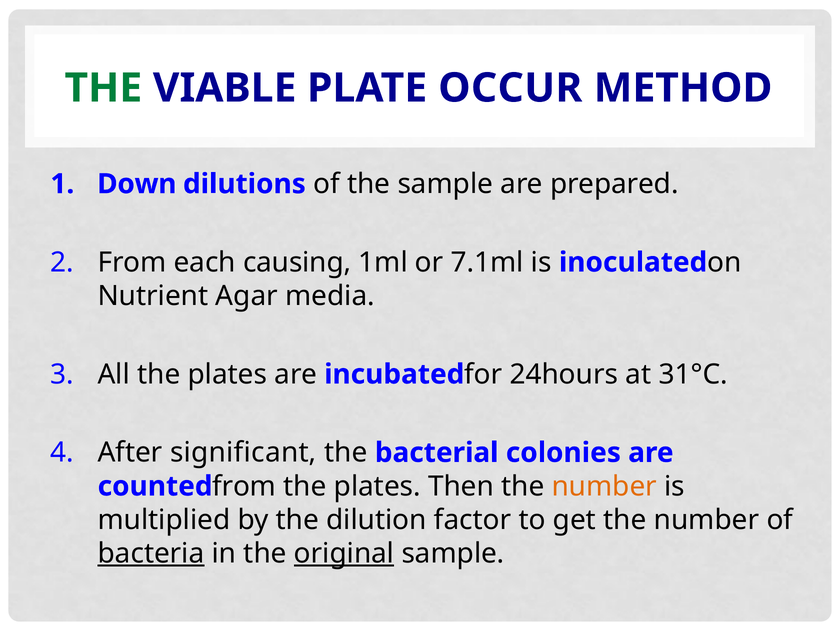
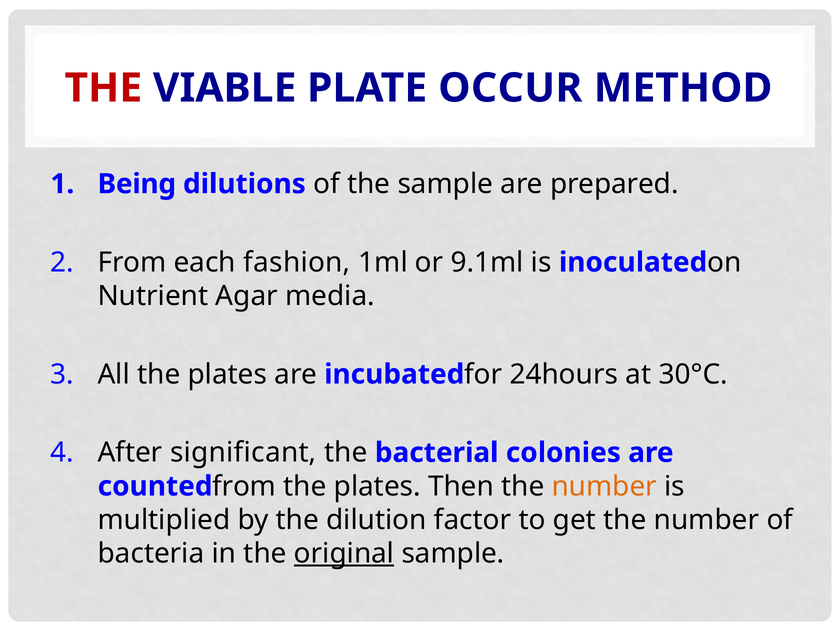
THE at (103, 88) colour: green -> red
Down: Down -> Being
causing: causing -> fashion
7.1ml: 7.1ml -> 9.1ml
31°C: 31°C -> 30°C
bacteria underline: present -> none
